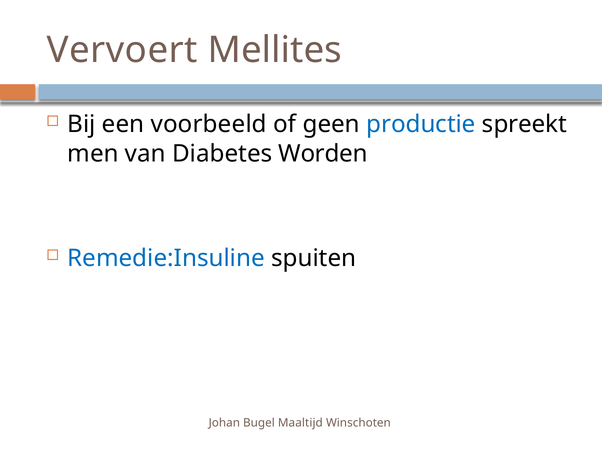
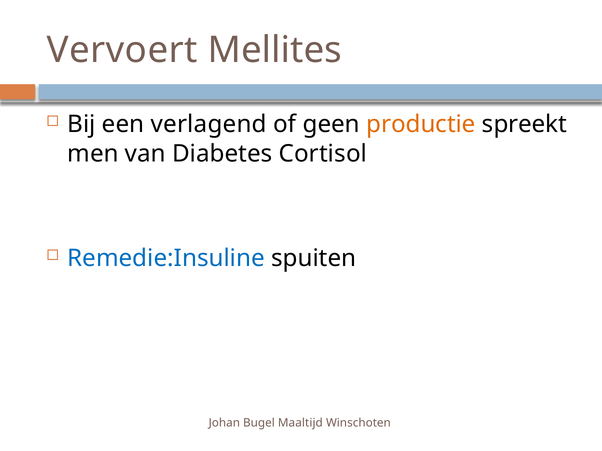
voorbeeld: voorbeeld -> verlagend
productie colour: blue -> orange
Worden: Worden -> Cortisol
